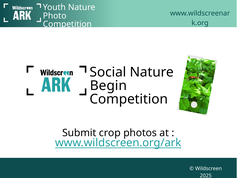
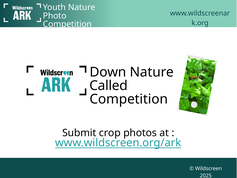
Social: Social -> Down
Begin: Begin -> Called
